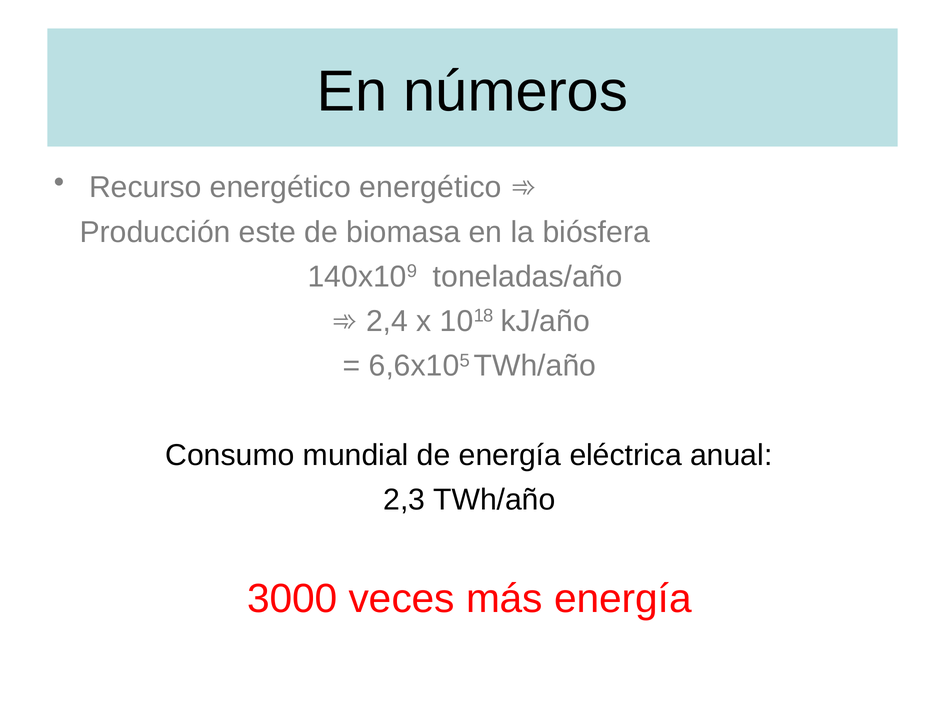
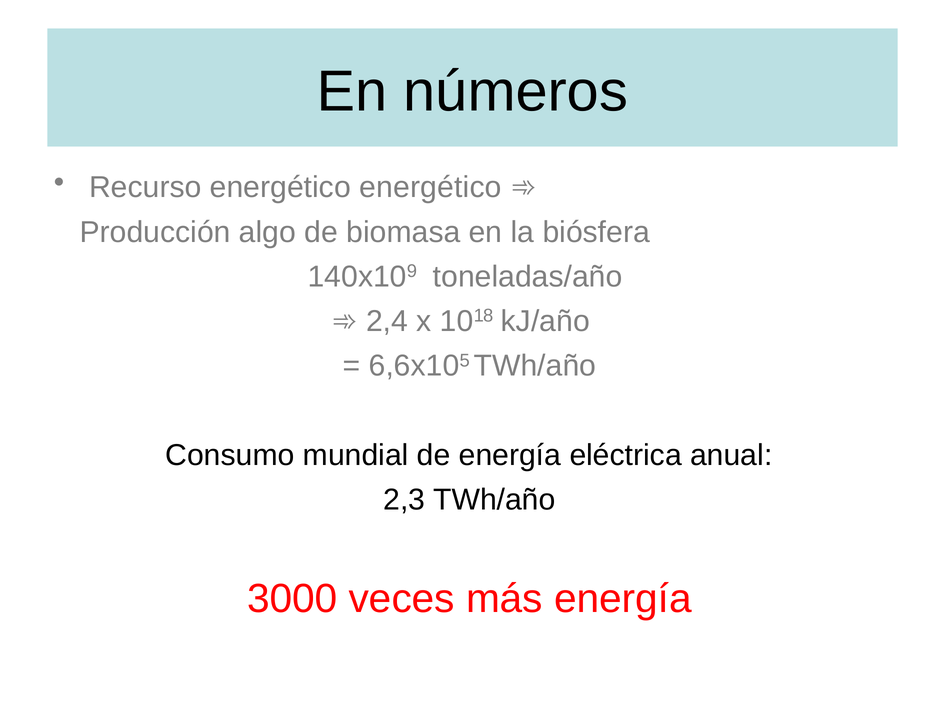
este: este -> algo
